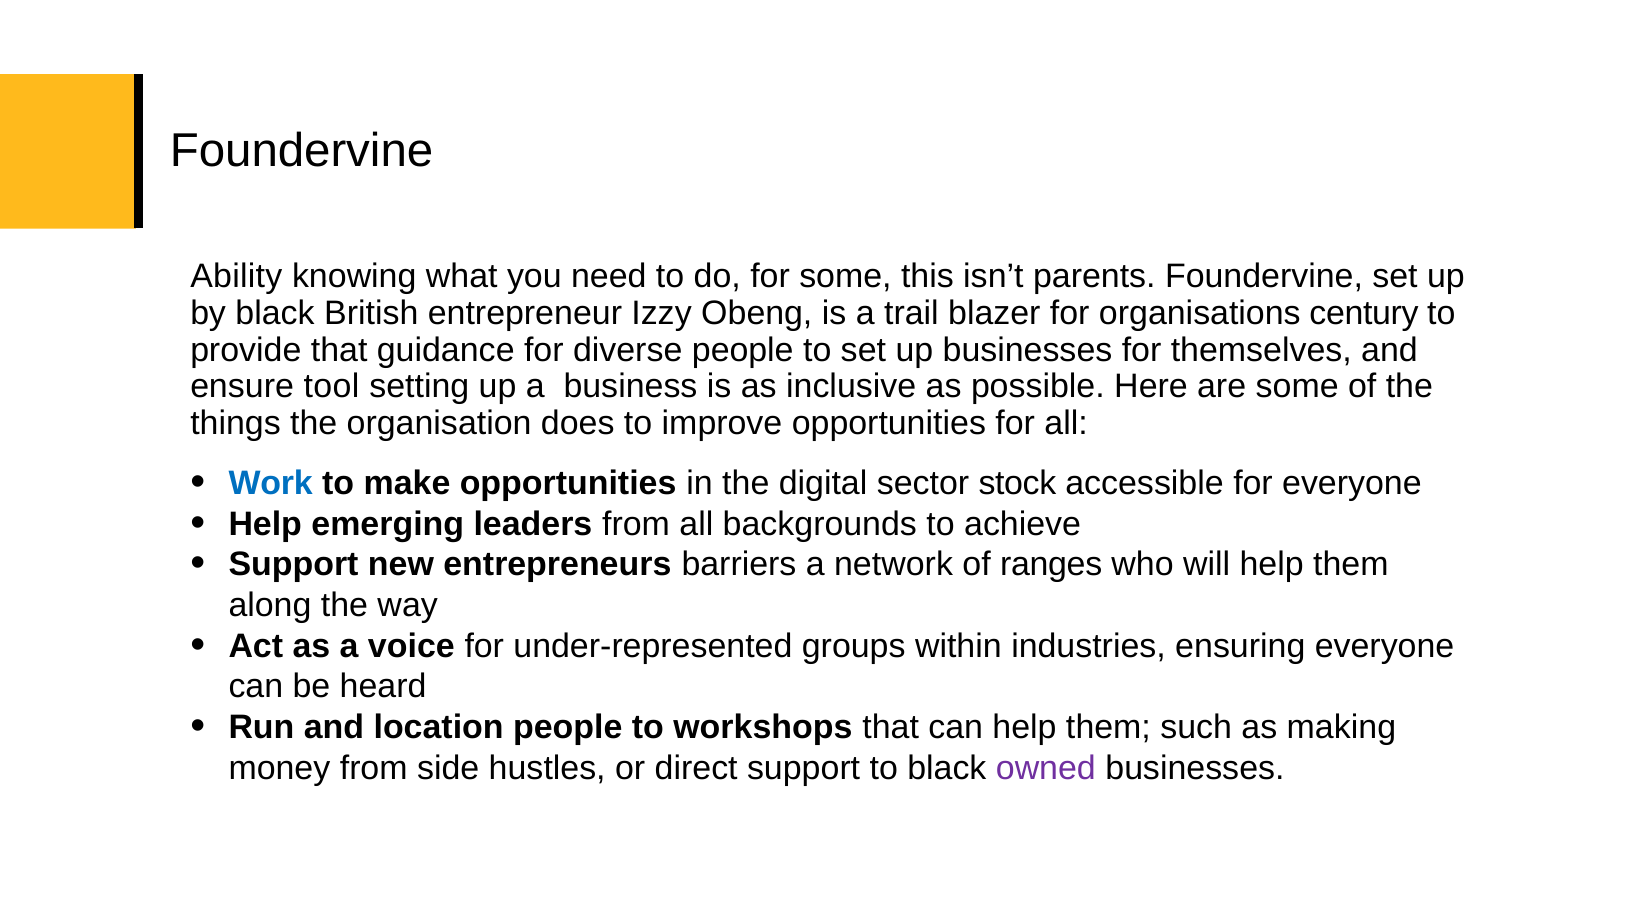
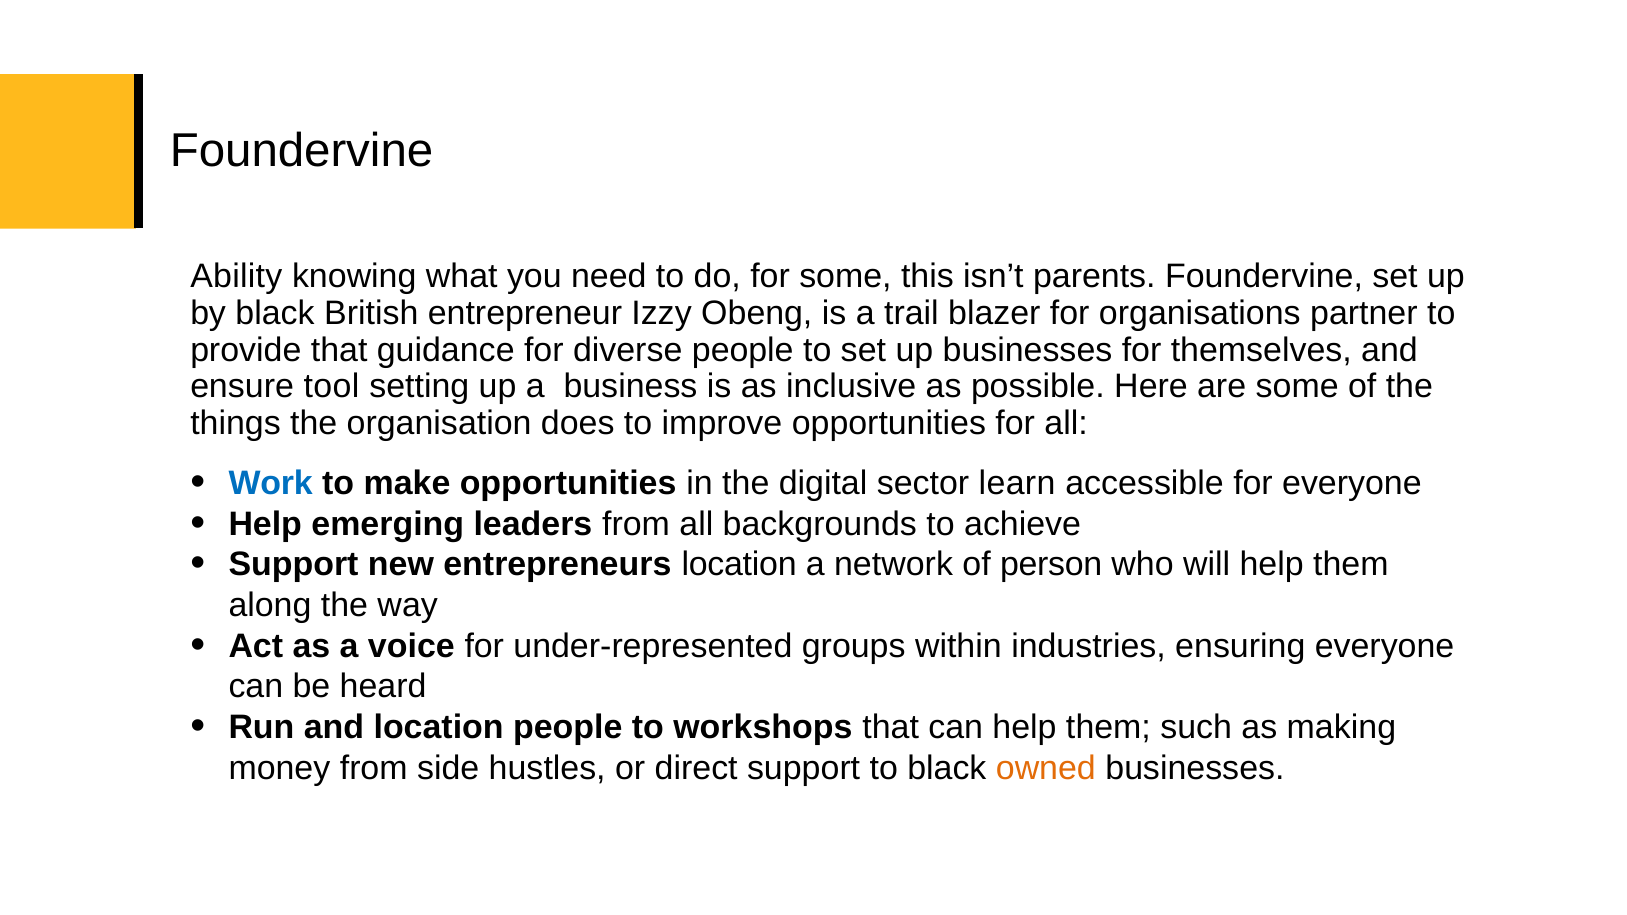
century: century -> partner
stock: stock -> learn
entrepreneurs barriers: barriers -> location
ranges: ranges -> person
owned colour: purple -> orange
